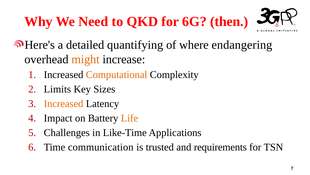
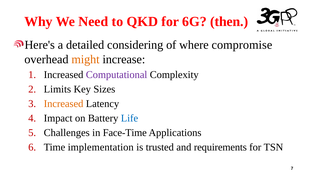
quantifying: quantifying -> considering
endangering: endangering -> compromise
Computational colour: orange -> purple
Life colour: orange -> blue
Like-Time: Like-Time -> Face-Time
communication: communication -> implementation
